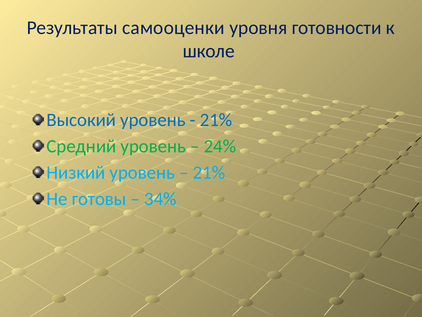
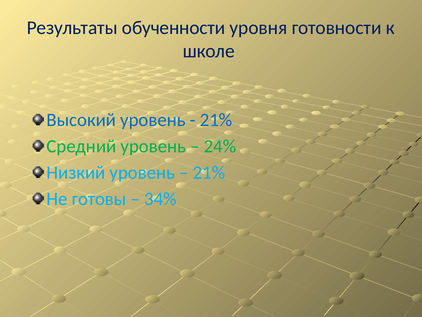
самооценки: самооценки -> обученности
